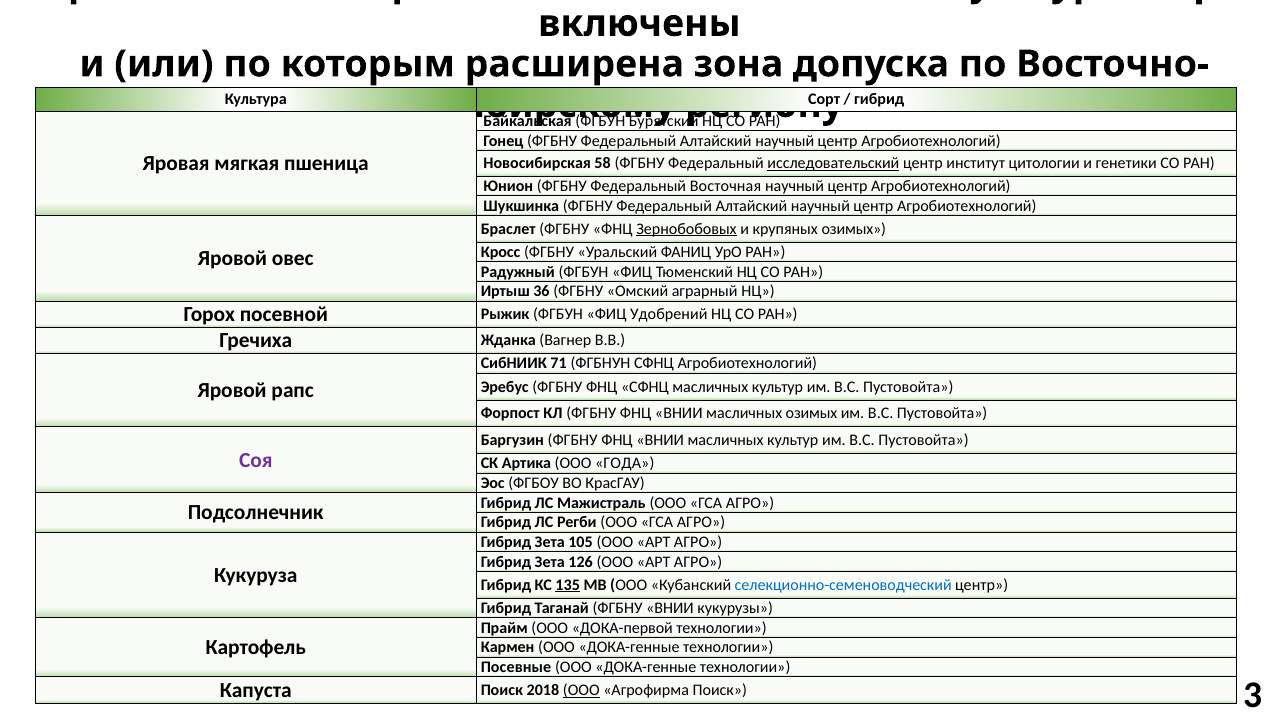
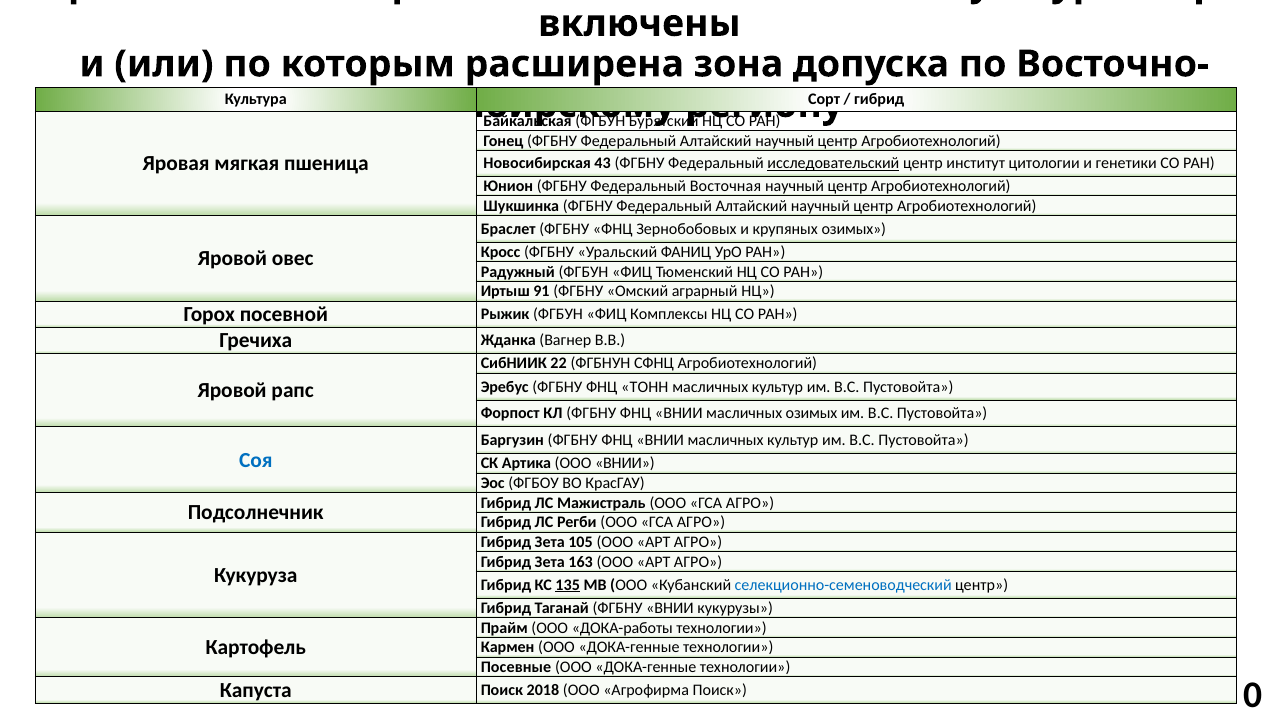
58: 58 -> 43
Зернобобовых underline: present -> none
36: 36 -> 91
Удобрений: Удобрений -> Комплексы
71: 71 -> 22
ФНЦ СФНЦ: СФНЦ -> ТОНН
Соя colour: purple -> blue
ООО ГОДА: ГОДА -> ВНИИ
126: 126 -> 163
ДОКА-первой: ДОКА-первой -> ДОКА-работы
ООО at (581, 690) underline: present -> none
3: 3 -> 0
